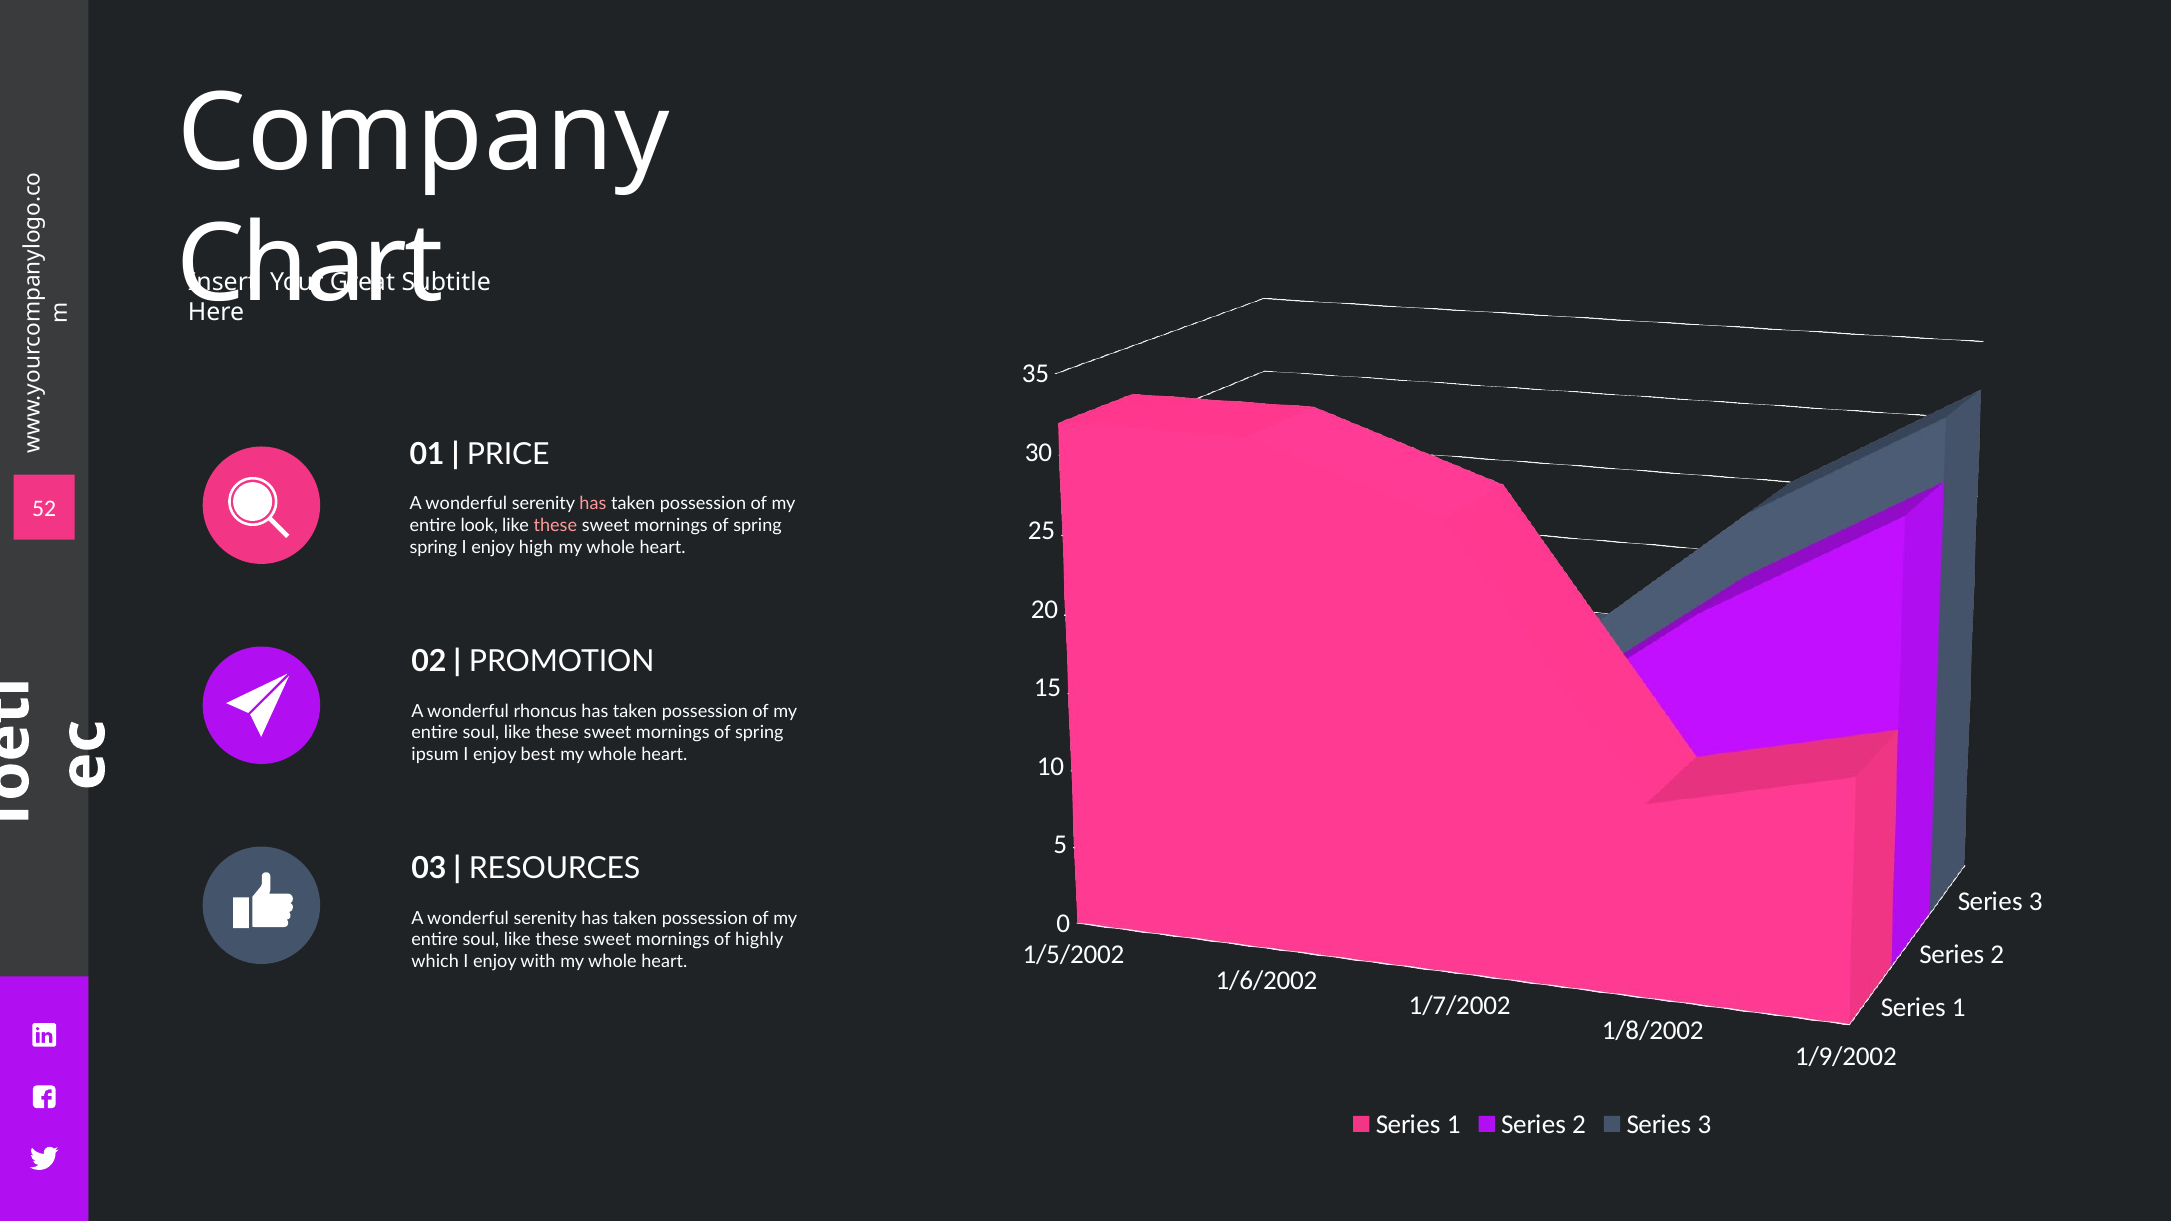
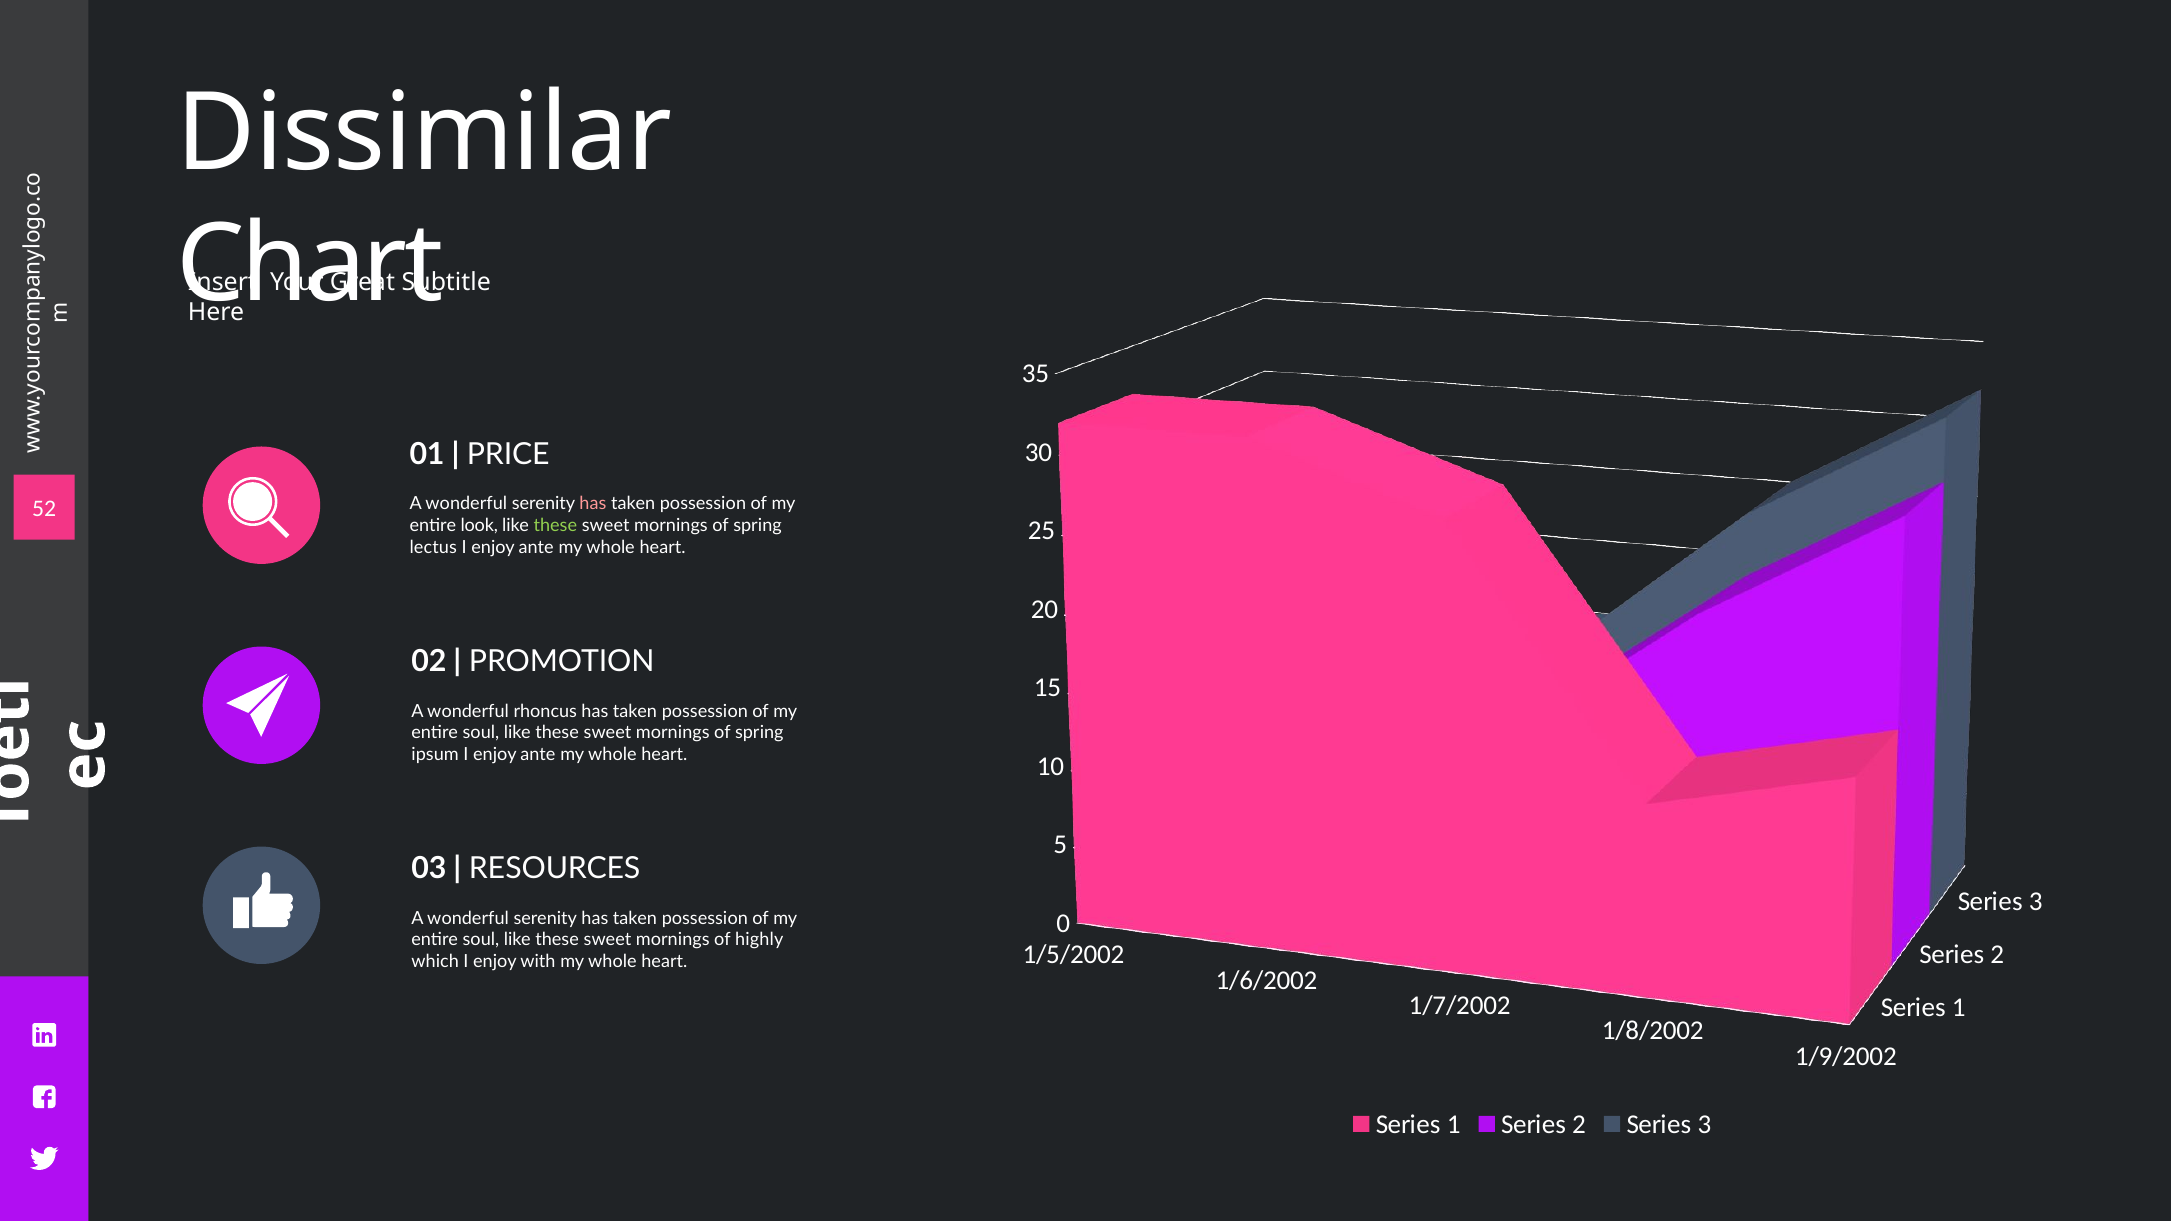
Company: Company -> Dissimilar
these at (555, 526) colour: pink -> light green
spring at (433, 547): spring -> lectus
high at (536, 547): high -> ante
best at (538, 754): best -> ante
